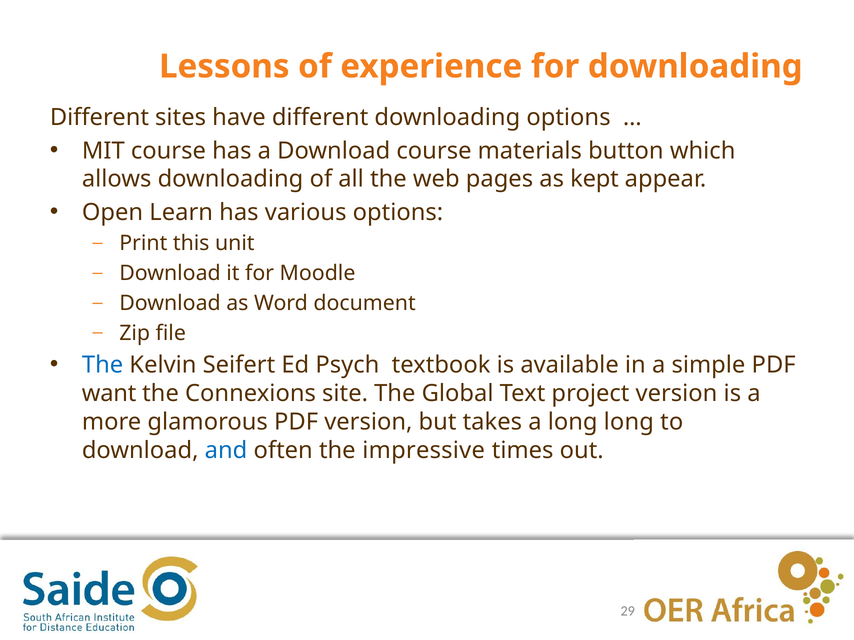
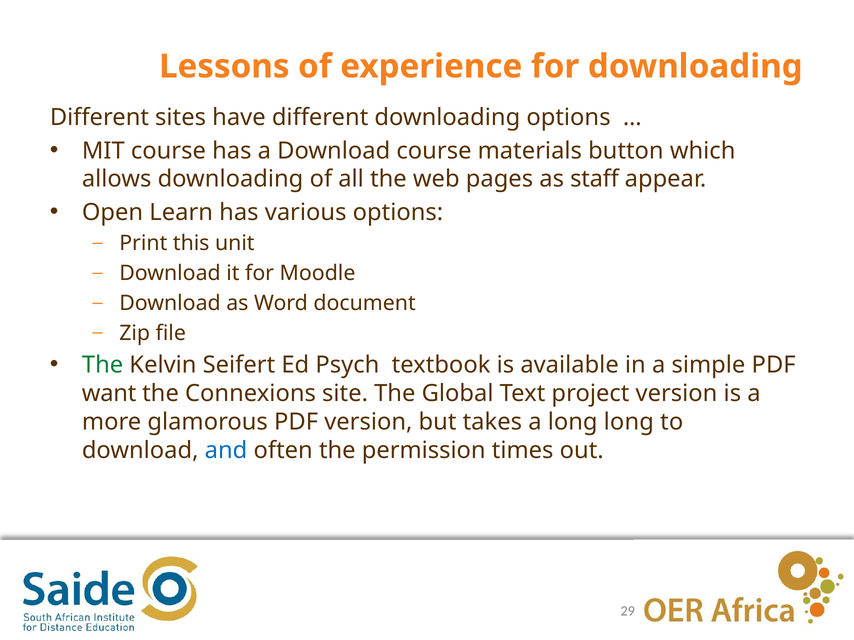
kept: kept -> staff
The at (103, 365) colour: blue -> green
impressive: impressive -> permission
